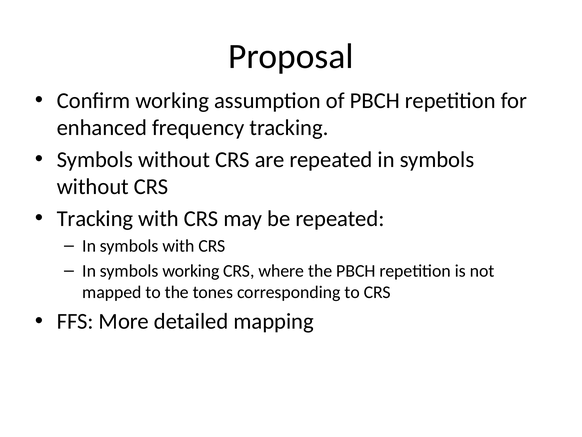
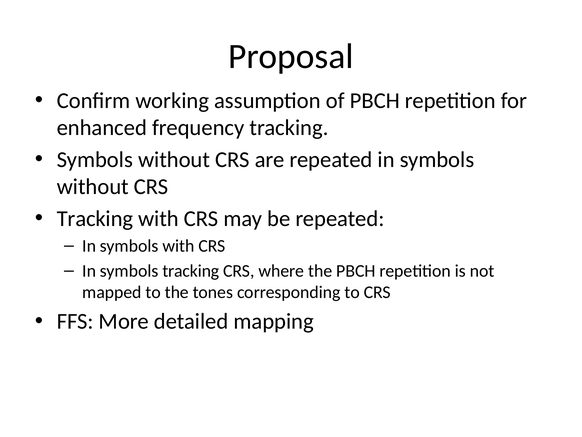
symbols working: working -> tracking
